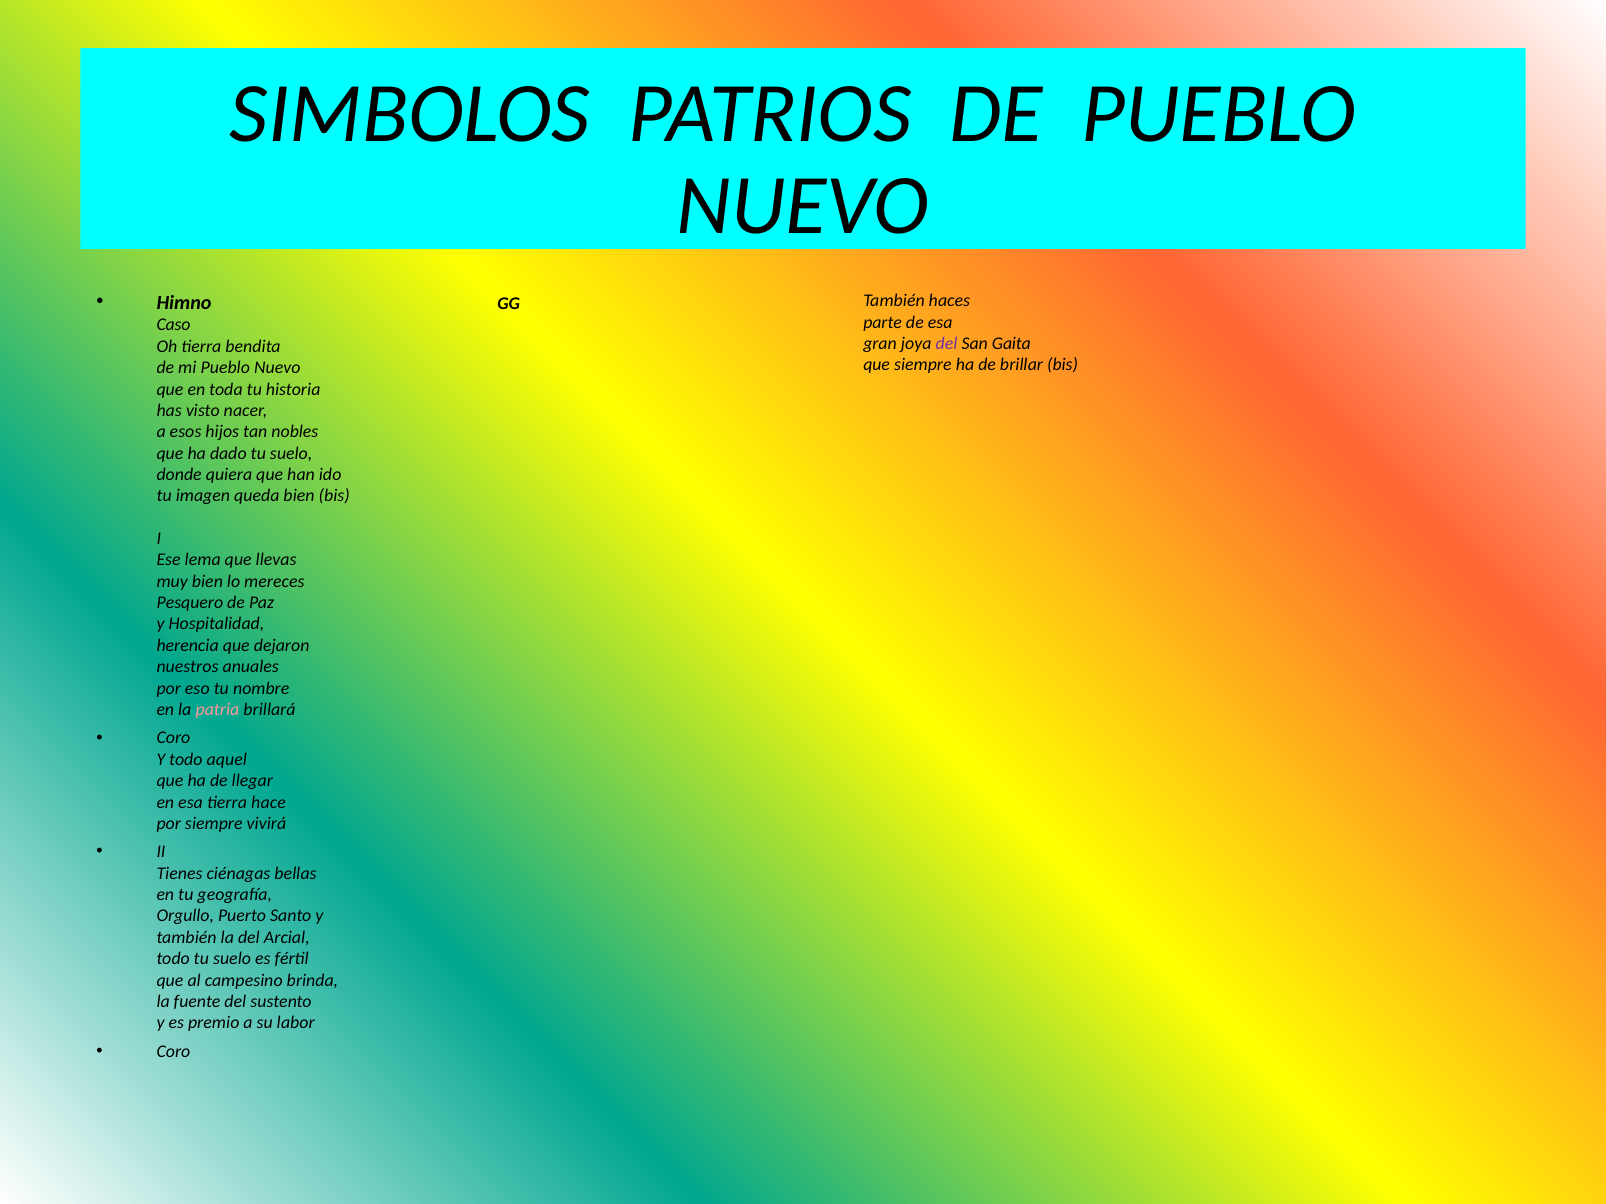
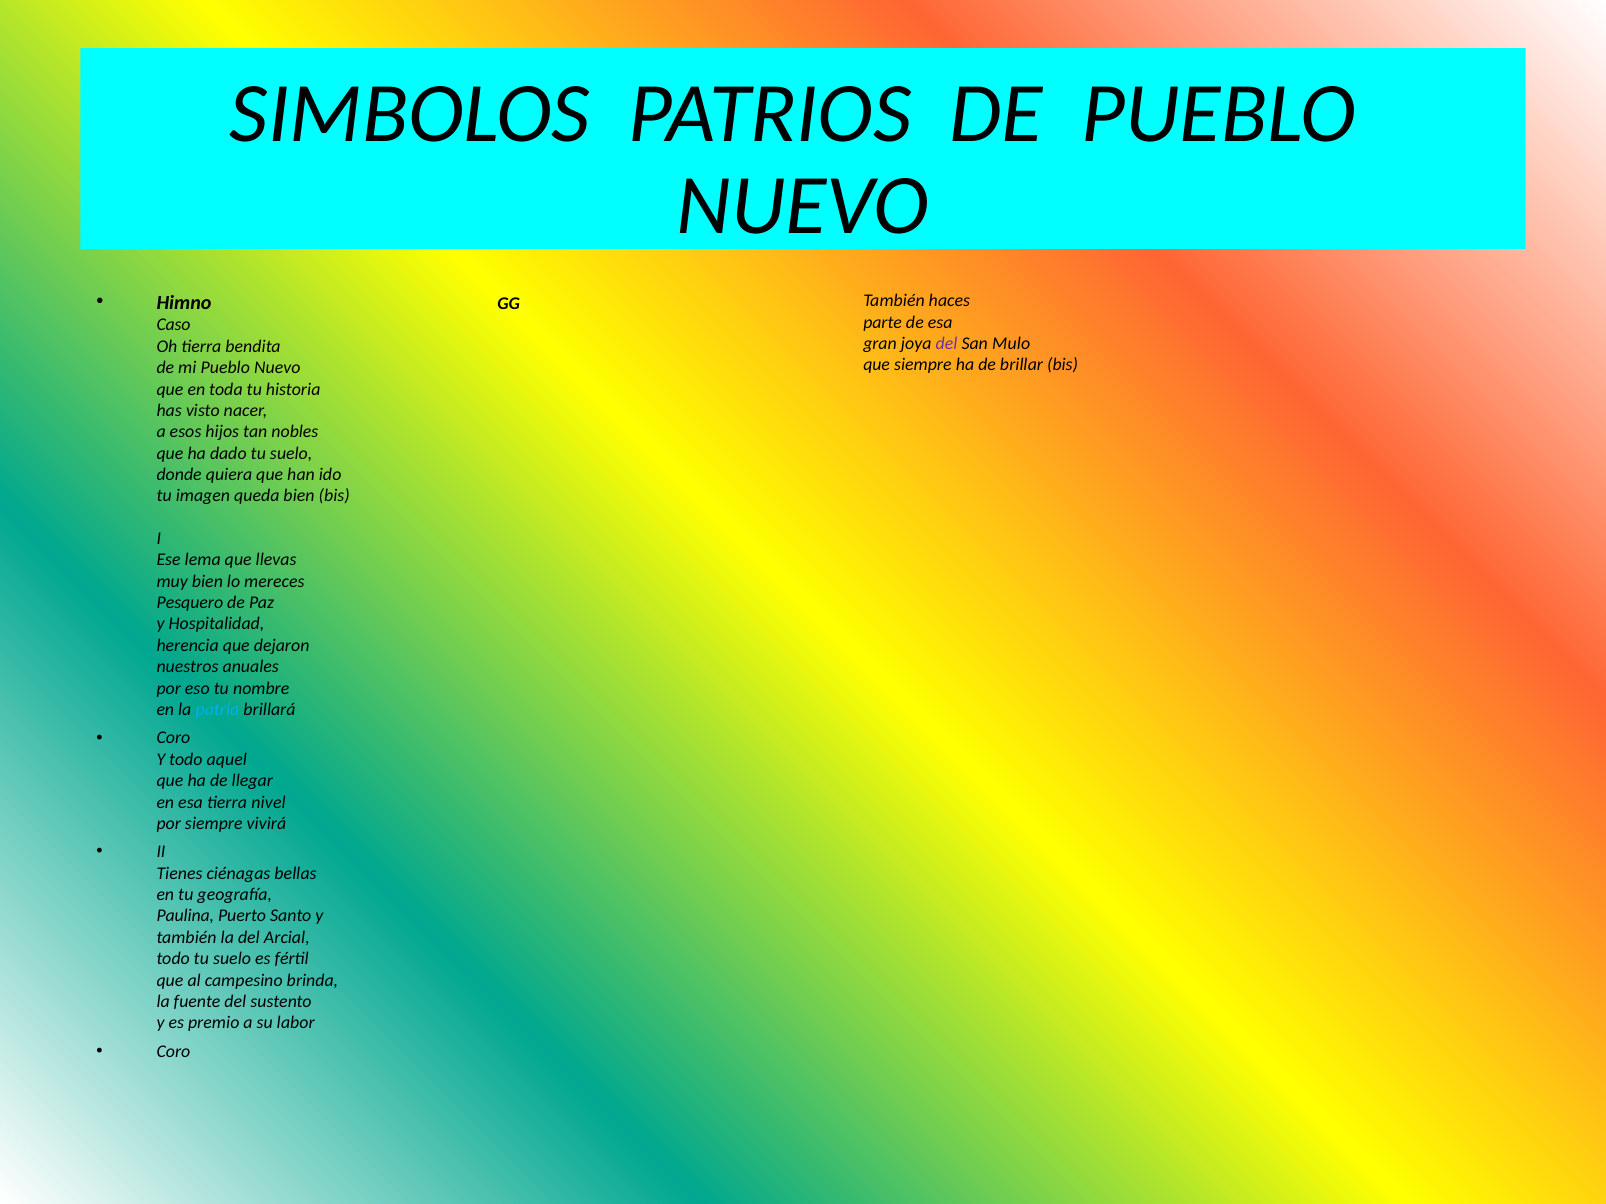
Gaita: Gaita -> Mulo
patria colour: pink -> light blue
hace: hace -> nivel
Orgullo: Orgullo -> Paulina
